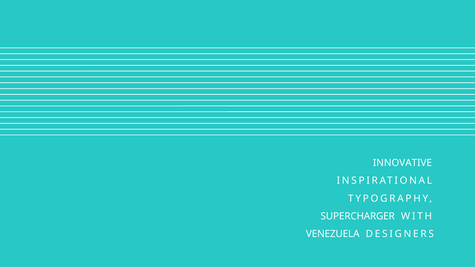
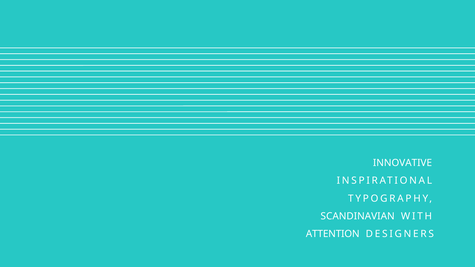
SUPERCHARGER: SUPERCHARGER -> SCANDINAVIAN
VENEZUELA: VENEZUELA -> ATTENTION
